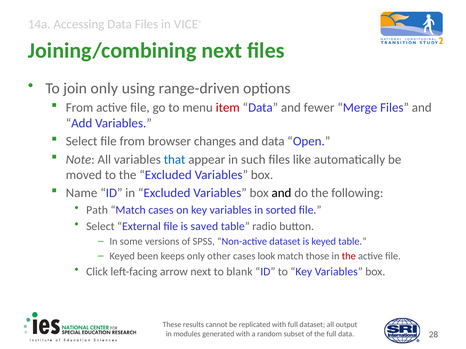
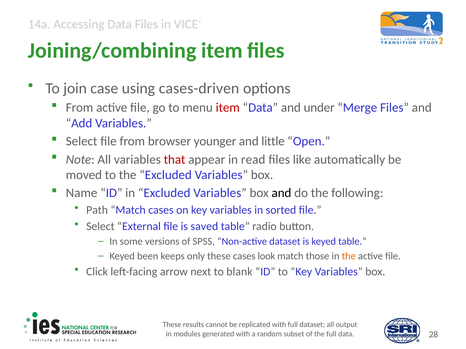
Joining/combining next: next -> item
join only: only -> case
range-driven: range-driven -> cases-driven
fewer: fewer -> under
changes: changes -> younger
and data: data -> little
that colour: blue -> red
such: such -> read
only other: other -> these
the at (349, 256) colour: red -> orange
